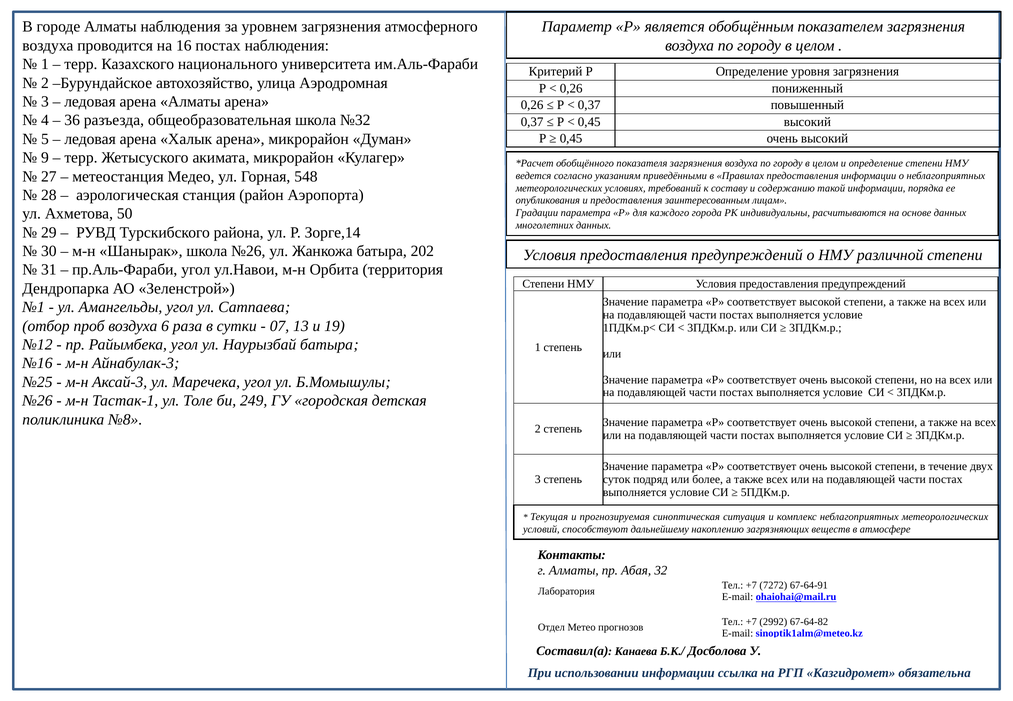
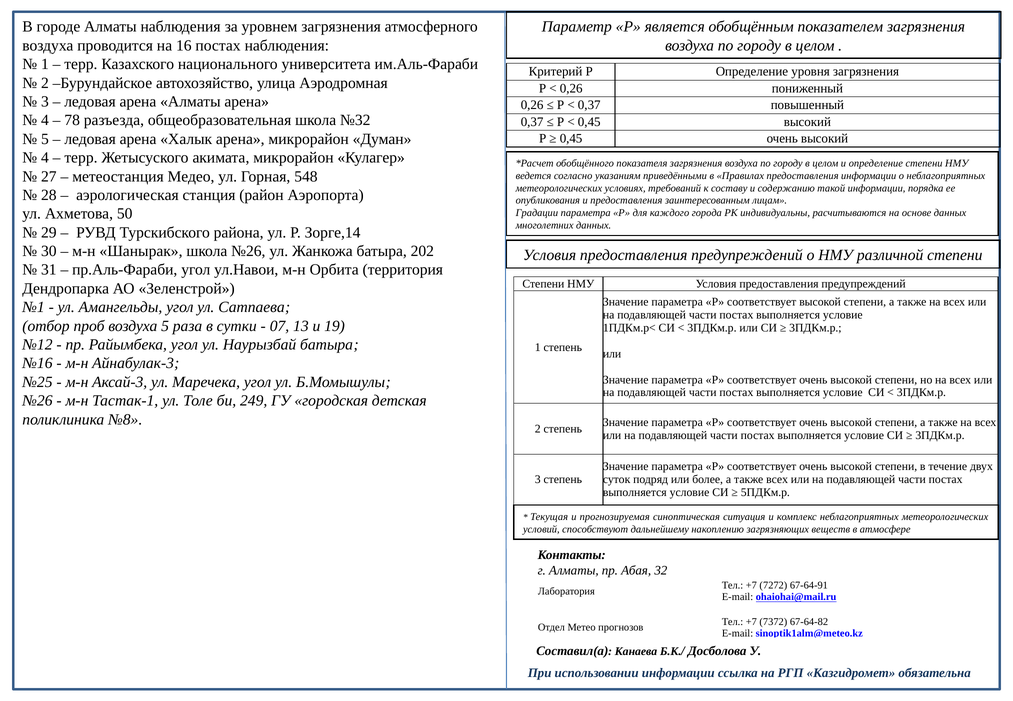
36: 36 -> 78
9 at (45, 158): 9 -> 4
воздуха 6: 6 -> 5
2992: 2992 -> 7372
